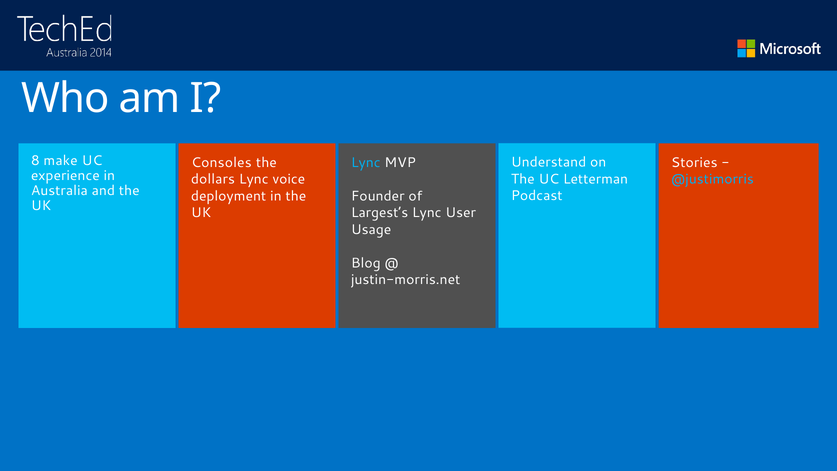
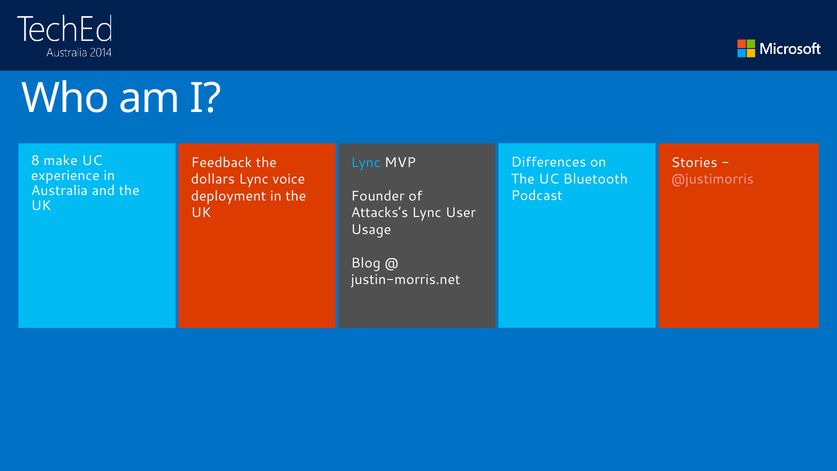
Understand: Understand -> Differences
Consoles: Consoles -> Feedback
Letterman: Letterman -> Bluetooth
@justimorris colour: light blue -> pink
Largest’s: Largest’s -> Attacks’s
